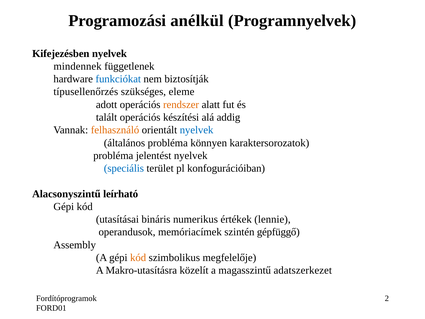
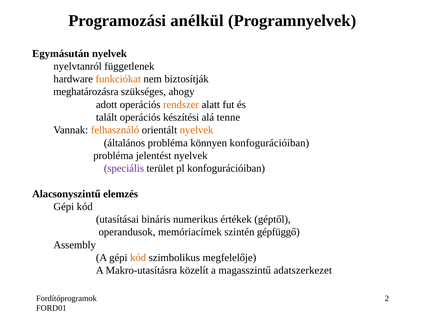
Kifejezésben: Kifejezésben -> Egymásután
mindennek: mindennek -> nyelvtanról
funkciókat colour: blue -> orange
típusellenőrzés: típusellenőrzés -> meghatározásra
eleme: eleme -> ahogy
addig: addig -> tenne
nyelvek at (197, 130) colour: blue -> orange
könnyen karaktersorozatok: karaktersorozatok -> konfogurációiban
speciális colour: blue -> purple
leírható: leírható -> elemzés
lennie: lennie -> géptől
